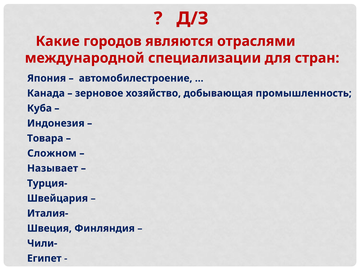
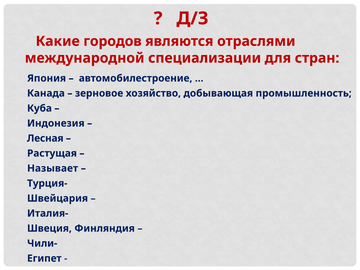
Товара: Товара -> Лесная
Сложном: Сложном -> Растущая
